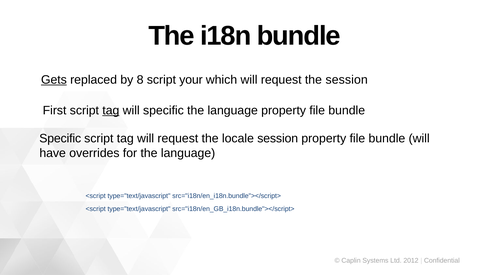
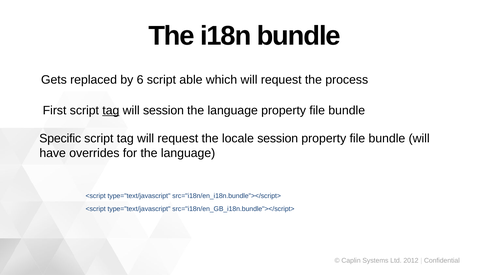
Gets underline: present -> none
8: 8 -> 6
your: your -> able
the session: session -> process
will specific: specific -> session
